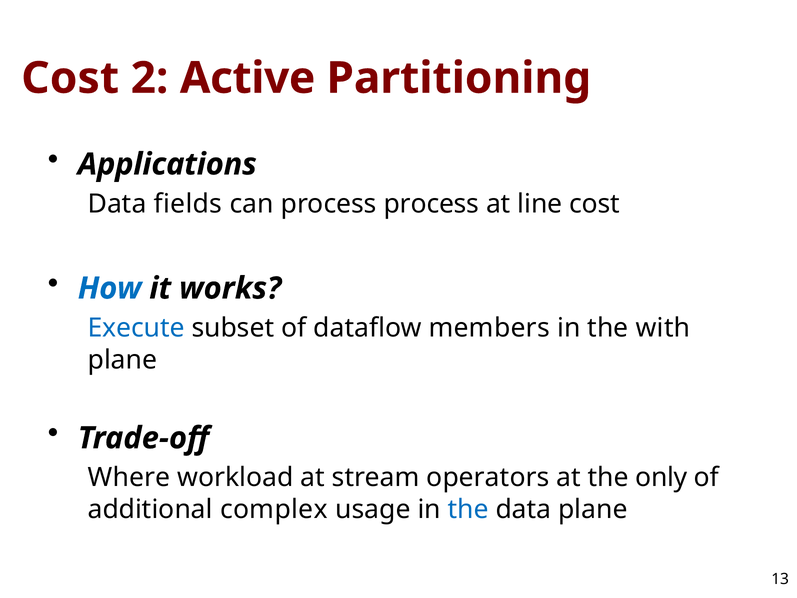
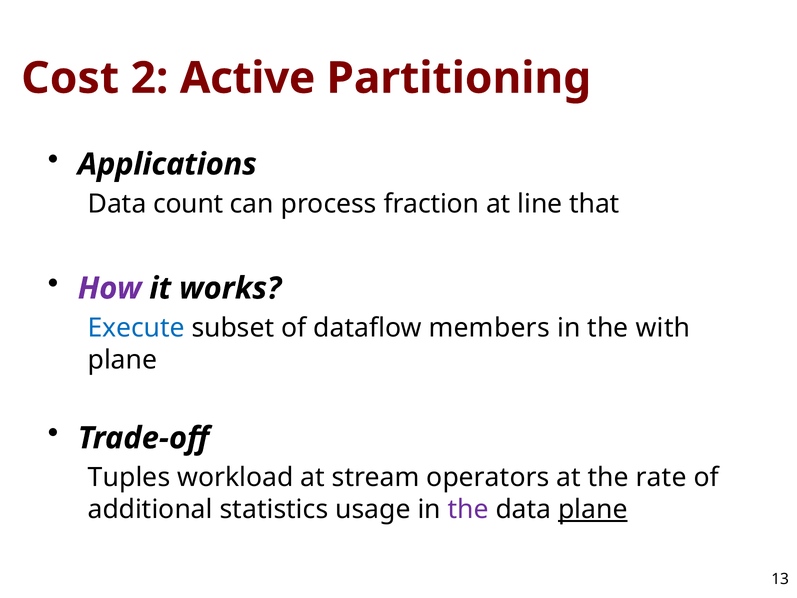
fields: fields -> count
process process: process -> fraction
line cost: cost -> that
How colour: blue -> purple
Where: Where -> Tuples
only: only -> rate
complex: complex -> statistics
the at (468, 509) colour: blue -> purple
plane at (593, 509) underline: none -> present
